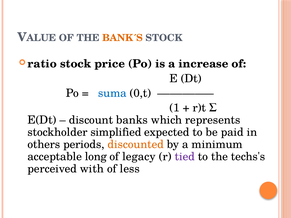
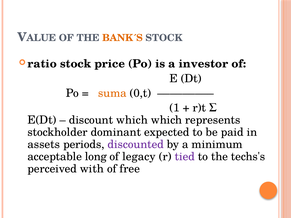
increase: increase -> investor
suma colour: blue -> orange
discount banks: banks -> which
simplified: simplified -> dominant
others: others -> assets
discounted colour: orange -> purple
less: less -> free
